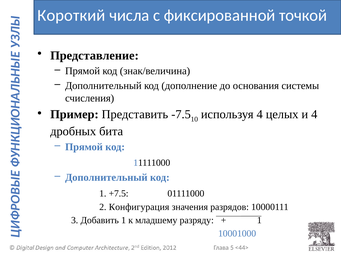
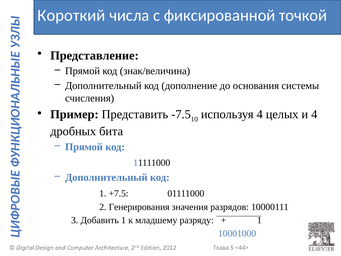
Конфигурация: Конфигурация -> Генерирования
